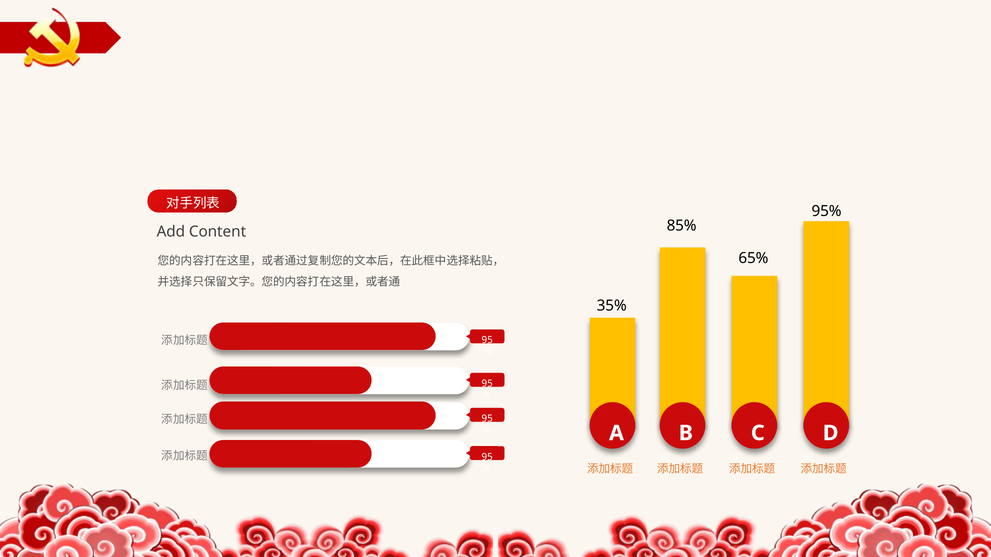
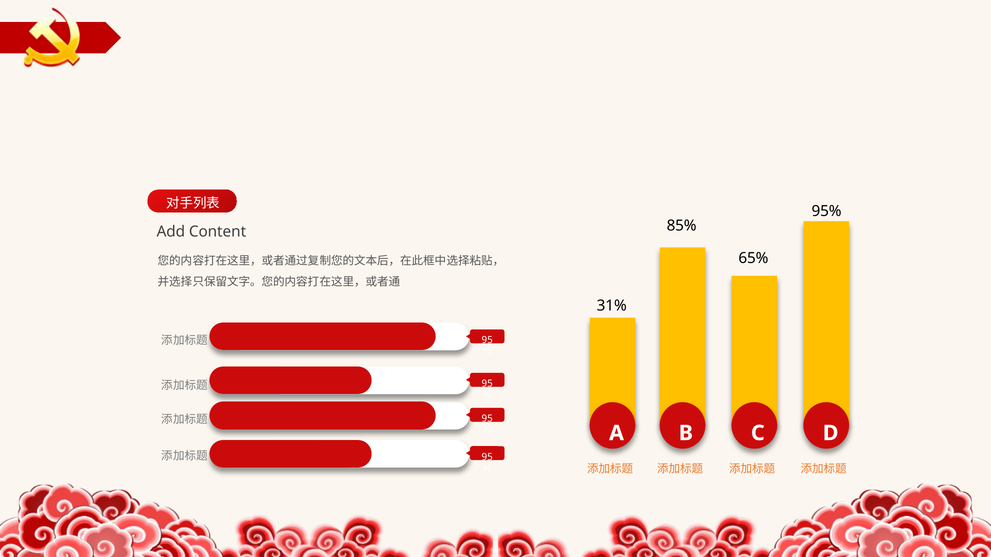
35%: 35% -> 31%
